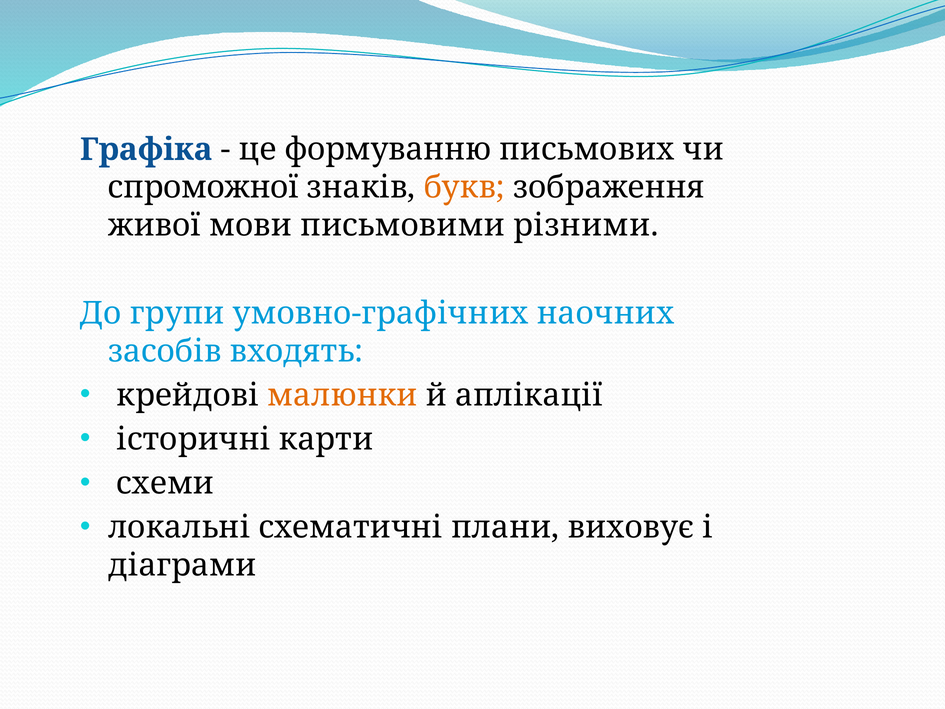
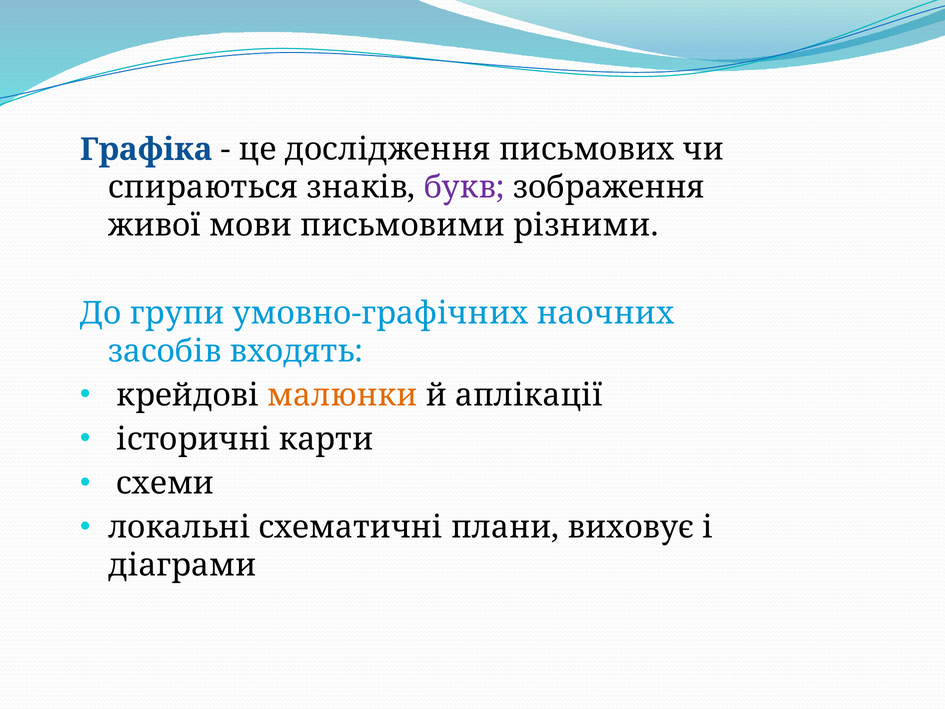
формуванню: формуванню -> дослідження
спроможної: спроможної -> спираються
букв colour: orange -> purple
